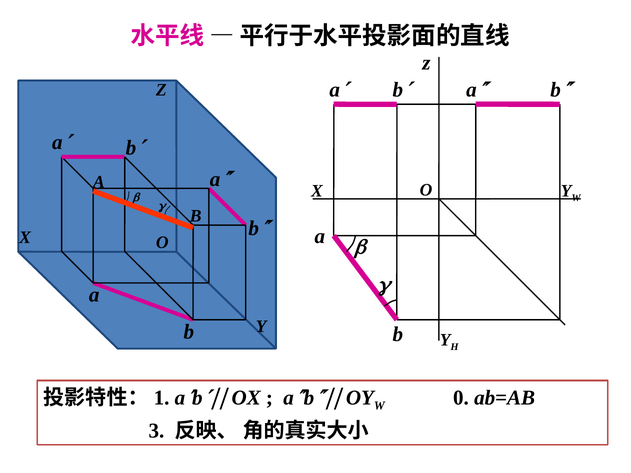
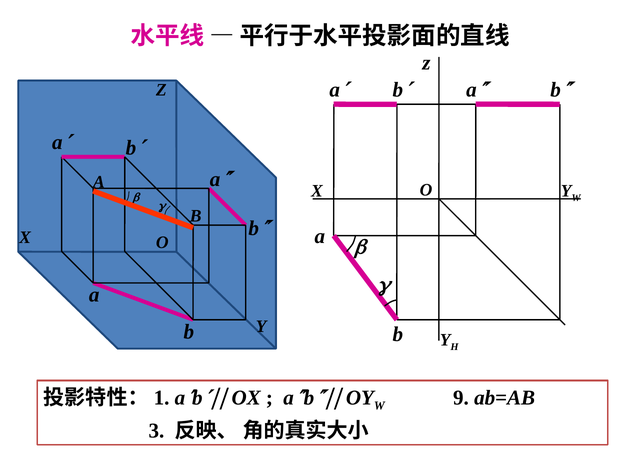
0: 0 -> 9
